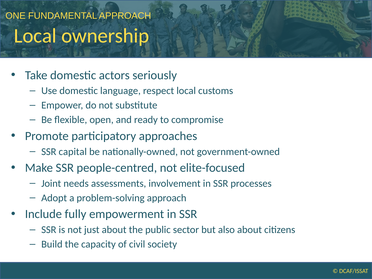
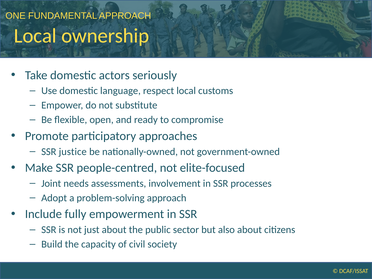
capital: capital -> justice
